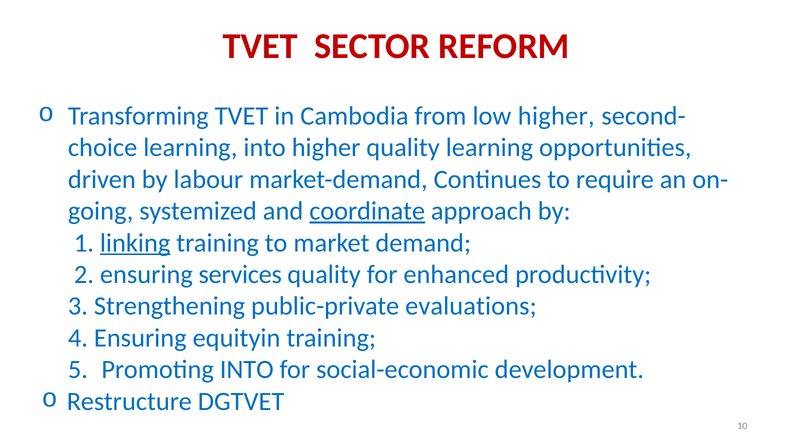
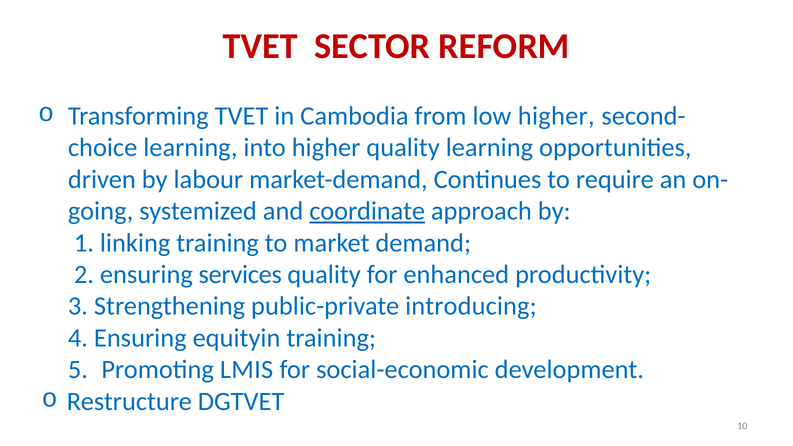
linking underline: present -> none
evaluations: evaluations -> introducing
Promoting INTO: INTO -> LMIS
